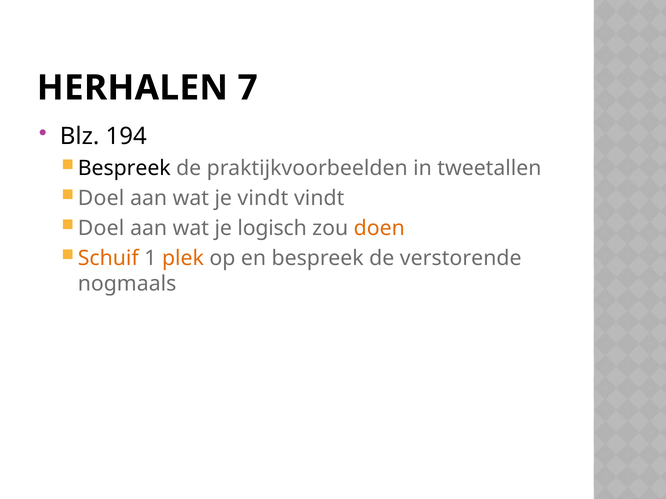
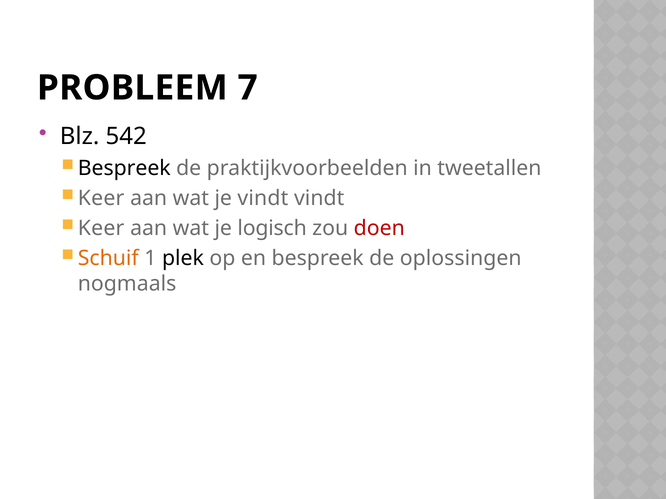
HERHALEN: HERHALEN -> PROBLEEM
194: 194 -> 542
Doel at (101, 198): Doel -> Keer
Doel at (101, 228): Doel -> Keer
doen colour: orange -> red
plek colour: orange -> black
verstorende: verstorende -> oplossingen
